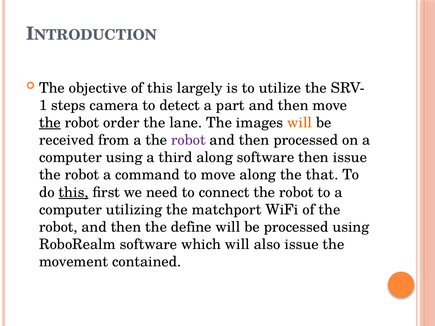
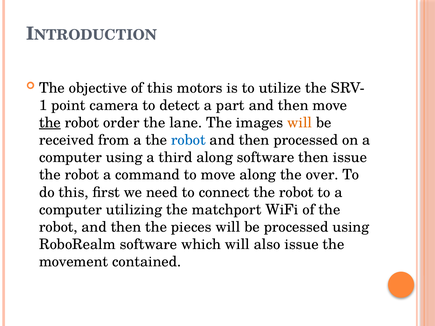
largely: largely -> motors
steps: steps -> point
robot at (188, 140) colour: purple -> blue
that: that -> over
this at (74, 192) underline: present -> none
define: define -> pieces
